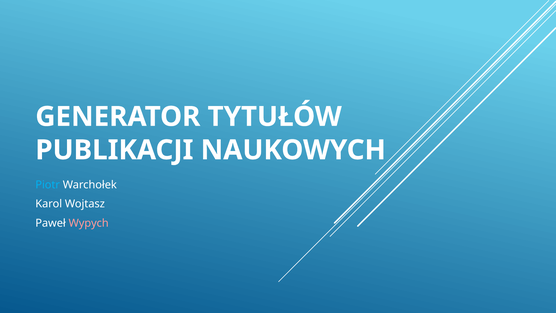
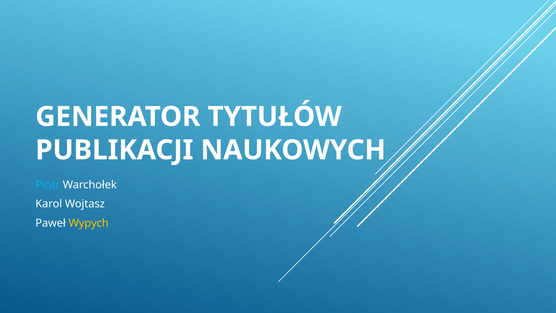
Wypych colour: pink -> yellow
